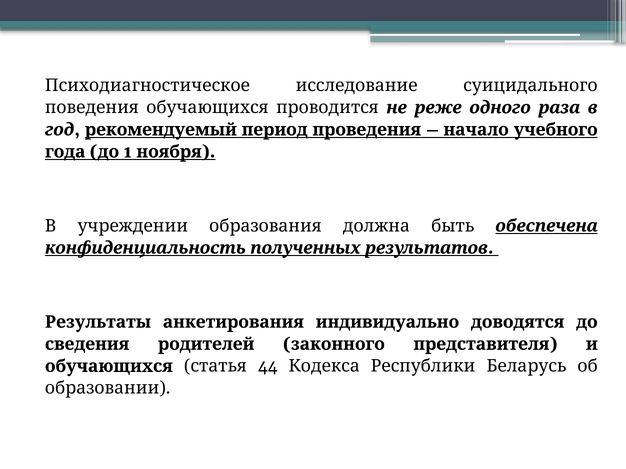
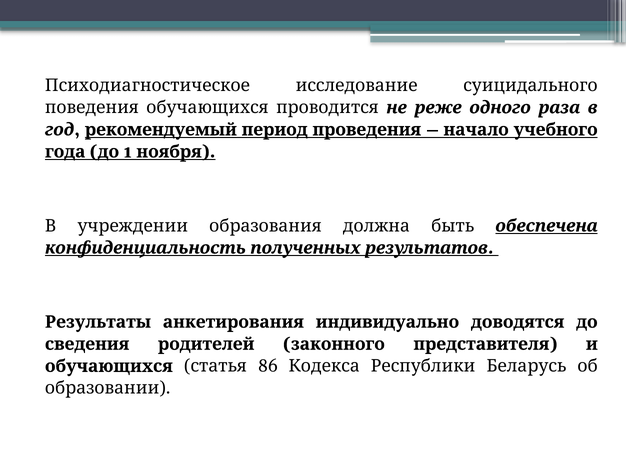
44: 44 -> 86
